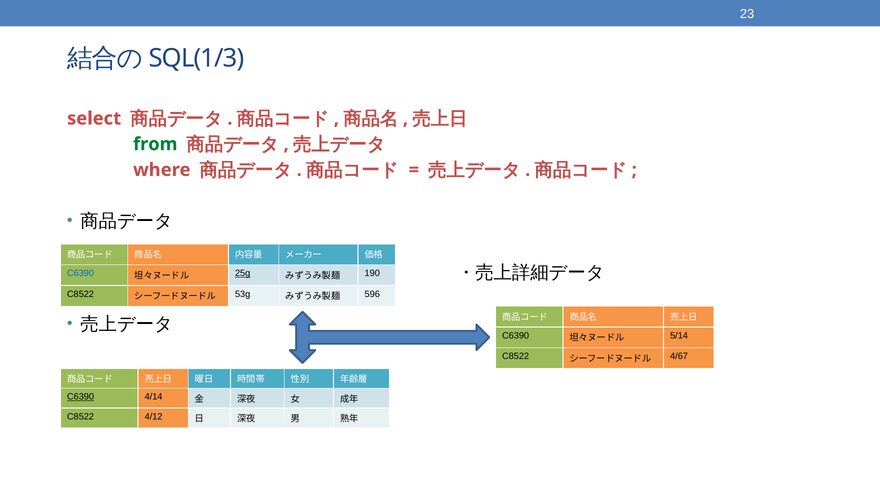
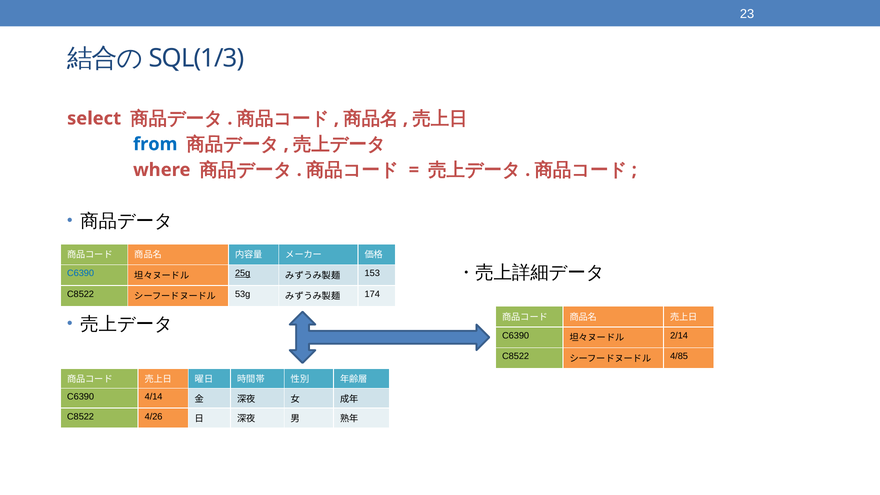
from colour: green -> blue
190: 190 -> 153
596: 596 -> 174
5/14: 5/14 -> 2/14
4/67: 4/67 -> 4/85
C6390 at (81, 397) underline: present -> none
4/12: 4/12 -> 4/26
